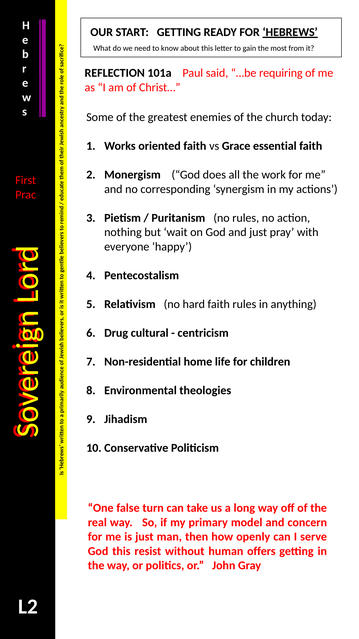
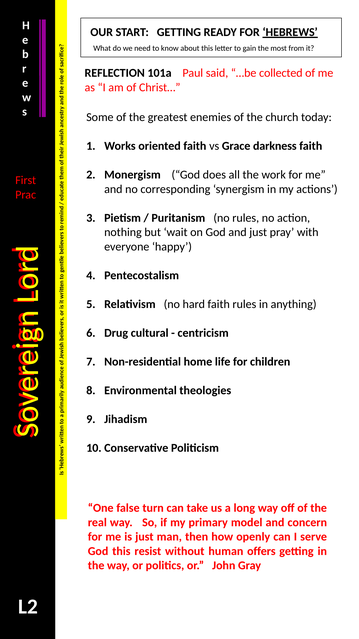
requiring: requiring -> collected
essential: essential -> darkness
